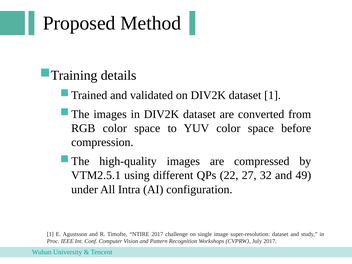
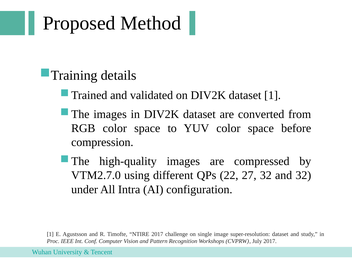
VTM2.5.1: VTM2.5.1 -> VTM2.7.0
and 49: 49 -> 32
